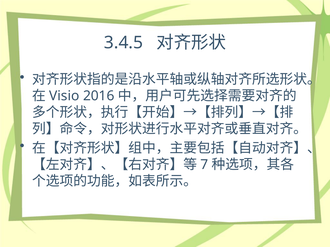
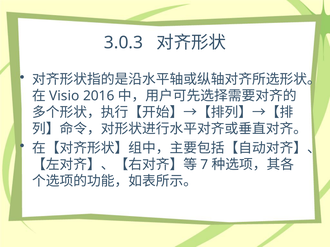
3.4.5: 3.4.5 -> 3.0.3
